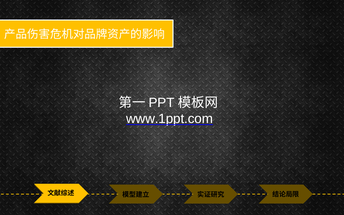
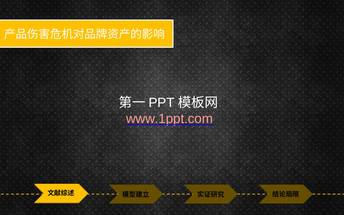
www.1ppt.com colour: white -> pink
